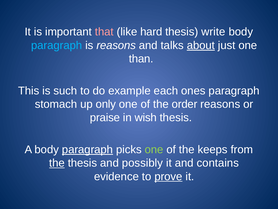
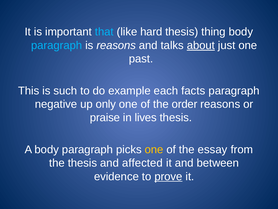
that colour: pink -> light blue
write: write -> thing
than: than -> past
ones: ones -> facts
stomach: stomach -> negative
wish: wish -> lives
paragraph at (87, 149) underline: present -> none
one at (154, 149) colour: light green -> yellow
keeps: keeps -> essay
the at (57, 163) underline: present -> none
possibly: possibly -> affected
contains: contains -> between
